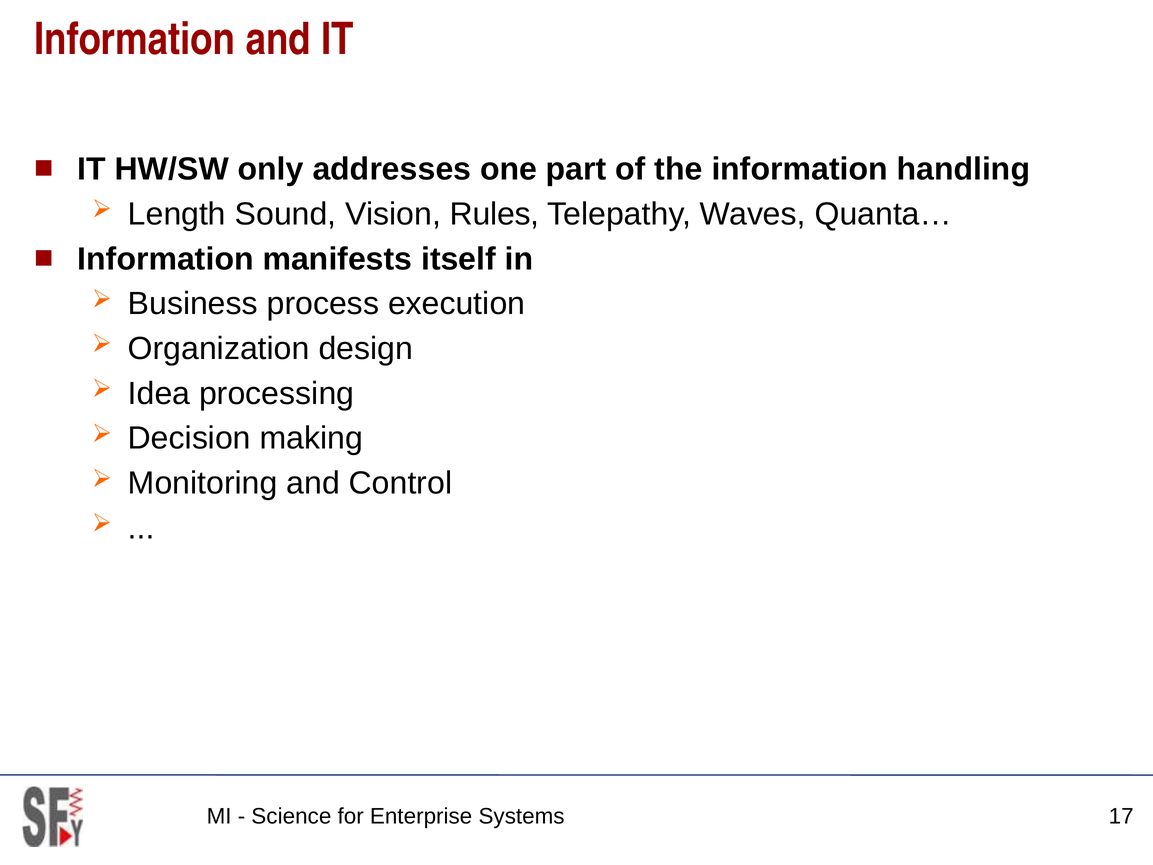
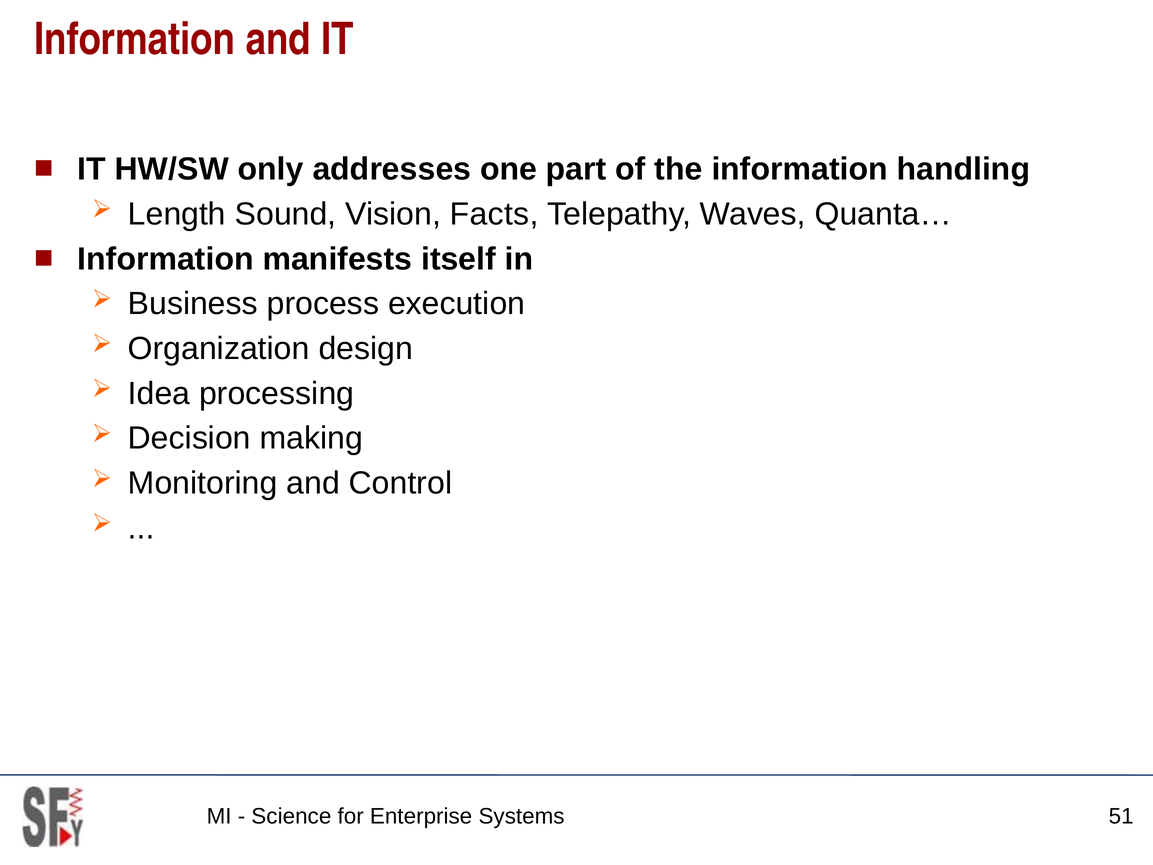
Rules: Rules -> Facts
17: 17 -> 51
